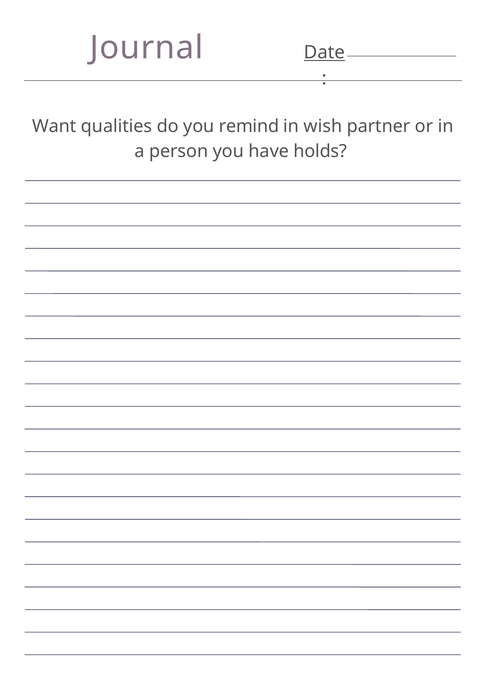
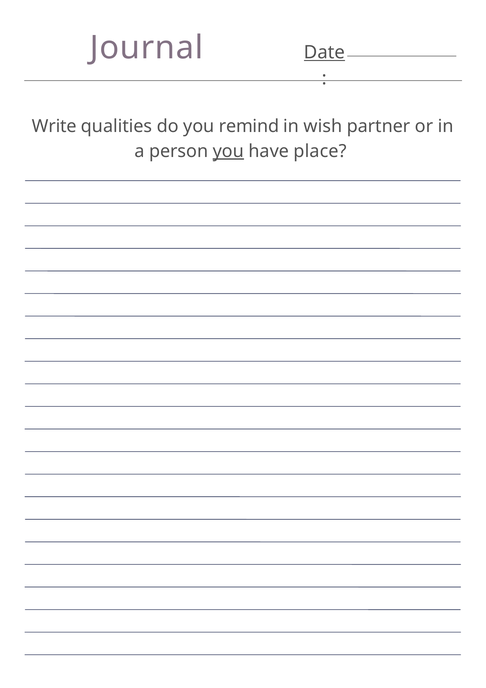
Want: Want -> Write
you at (228, 151) underline: none -> present
holds: holds -> place
